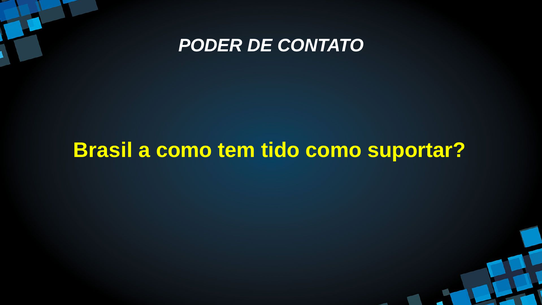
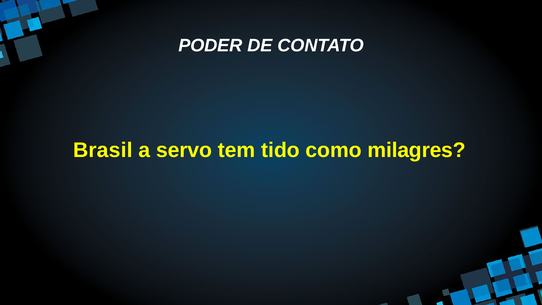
a como: como -> servo
suportar: suportar -> milagres
